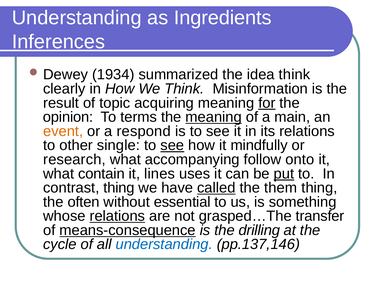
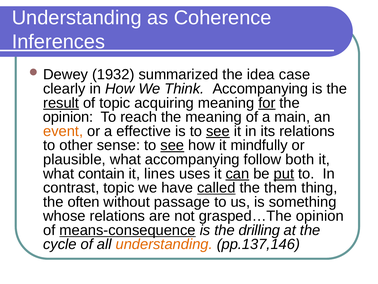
Ingredients: Ingredients -> Coherence
1934: 1934 -> 1932
idea think: think -> case
Think Misinformation: Misinformation -> Accompanying
result underline: none -> present
terms: terms -> reach
meaning at (214, 117) underline: present -> none
respond: respond -> effective
see at (218, 131) underline: none -> present
single: single -> sense
research: research -> plausible
onto: onto -> both
can underline: none -> present
contrast thing: thing -> topic
essential: essential -> passage
relations at (117, 216) underline: present -> none
grasped…The transfer: transfer -> opinion
understanding at (164, 244) colour: blue -> orange
